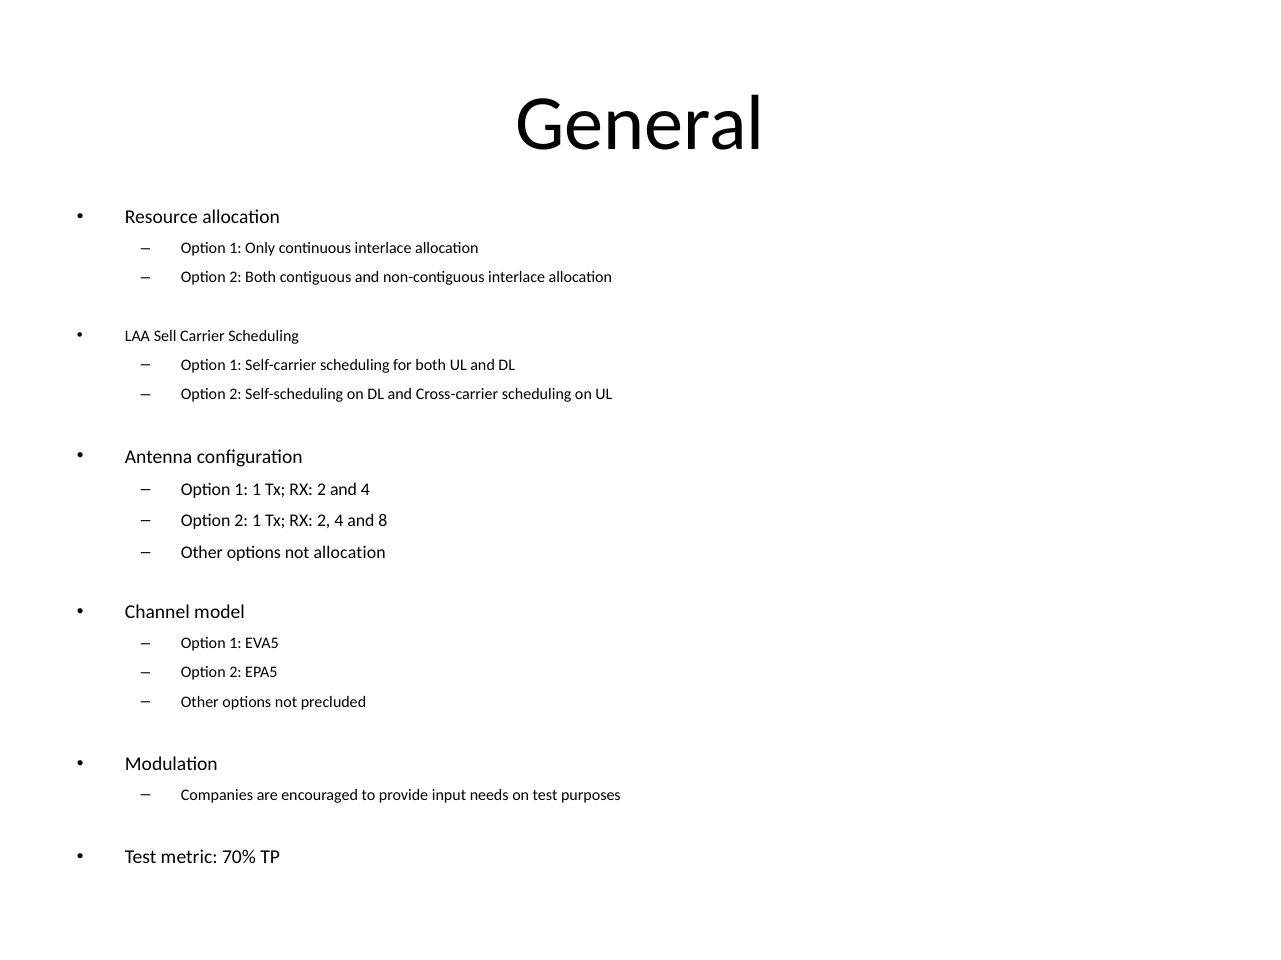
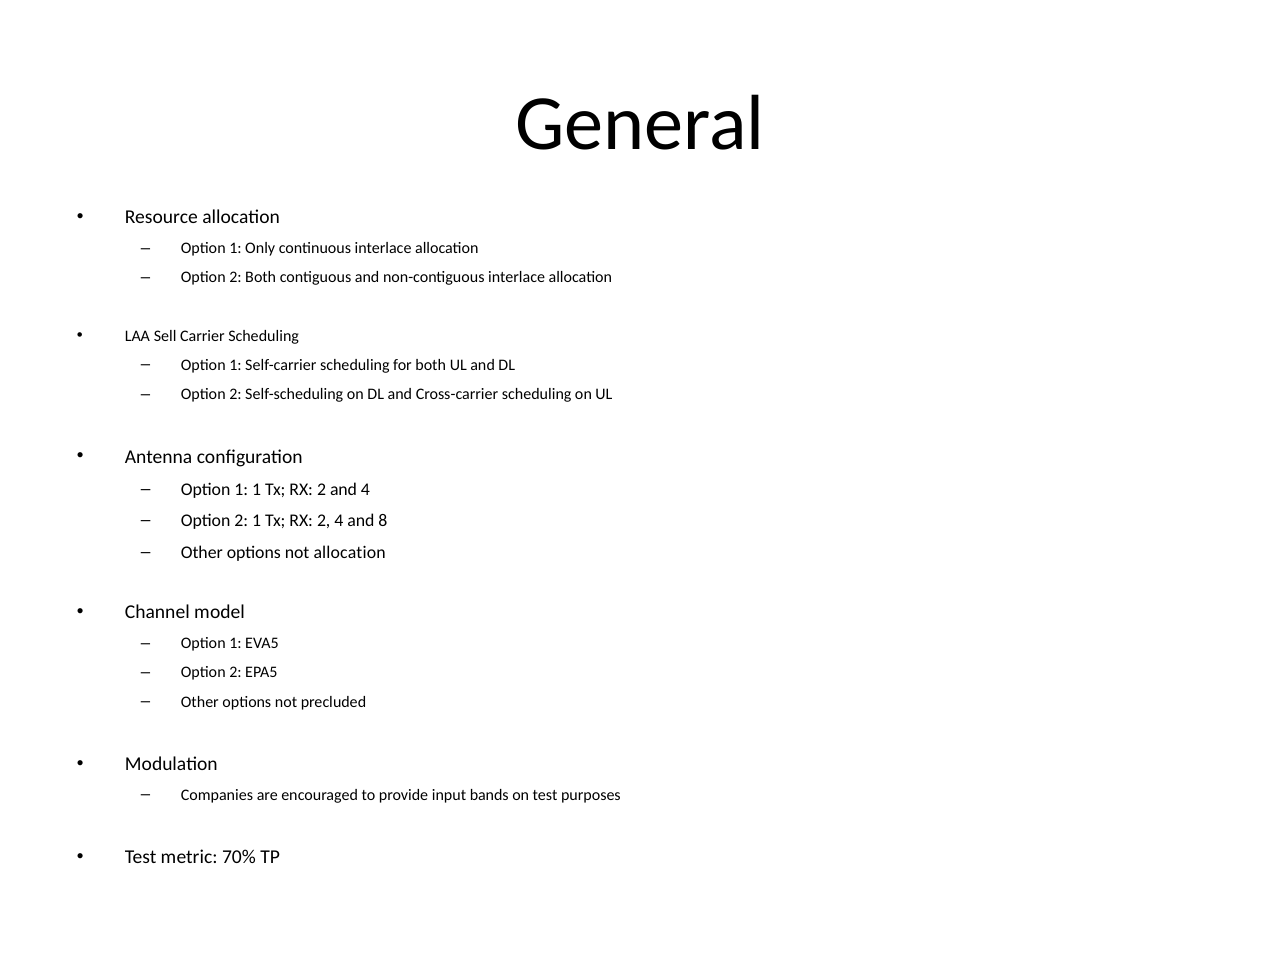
needs: needs -> bands
